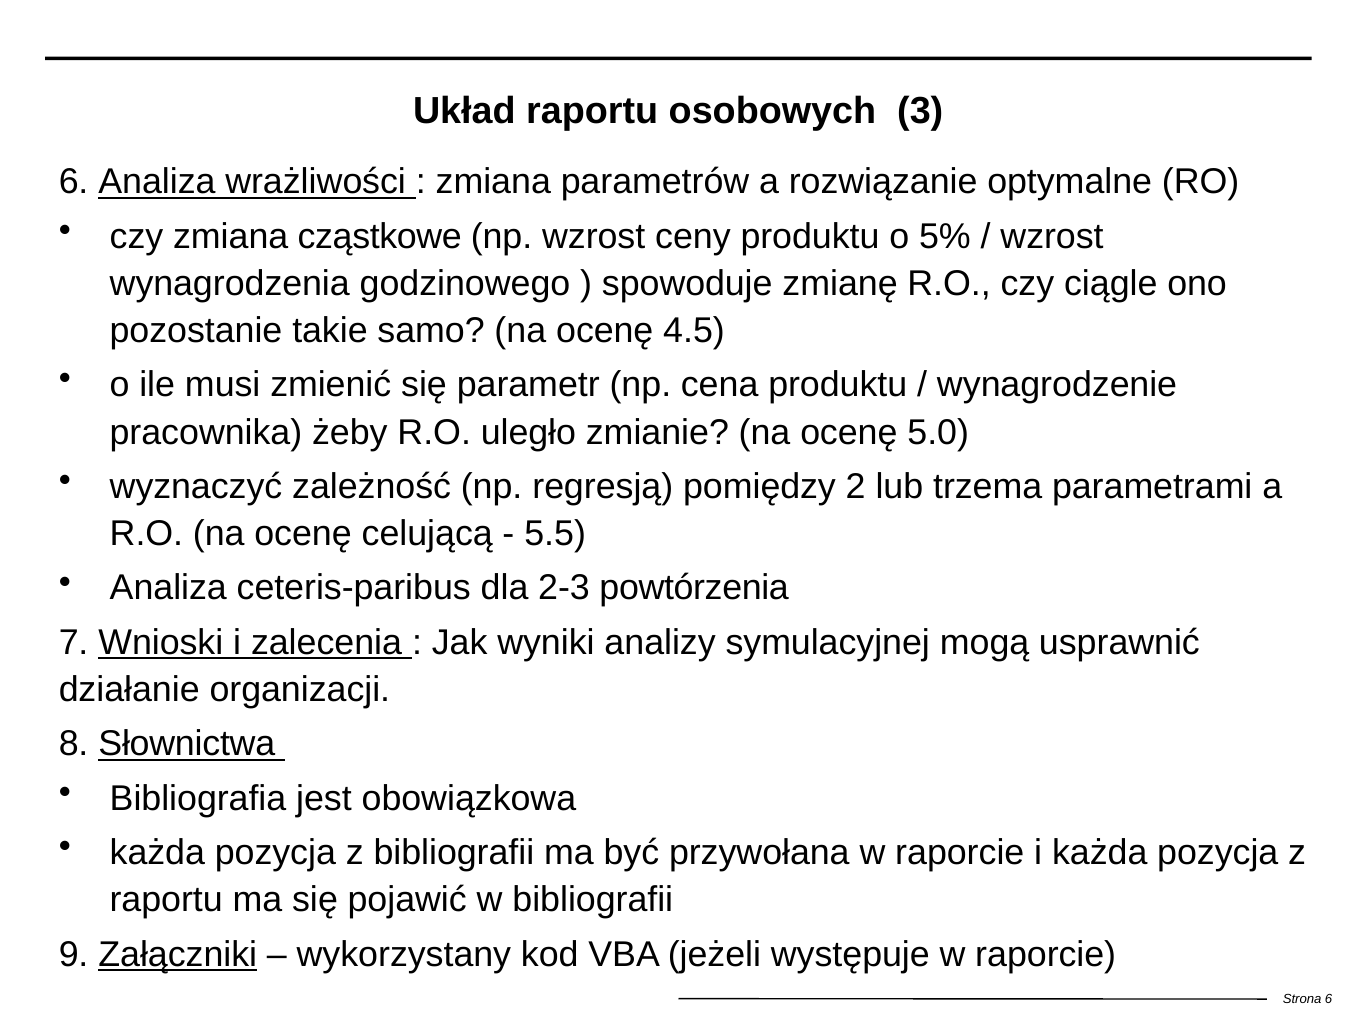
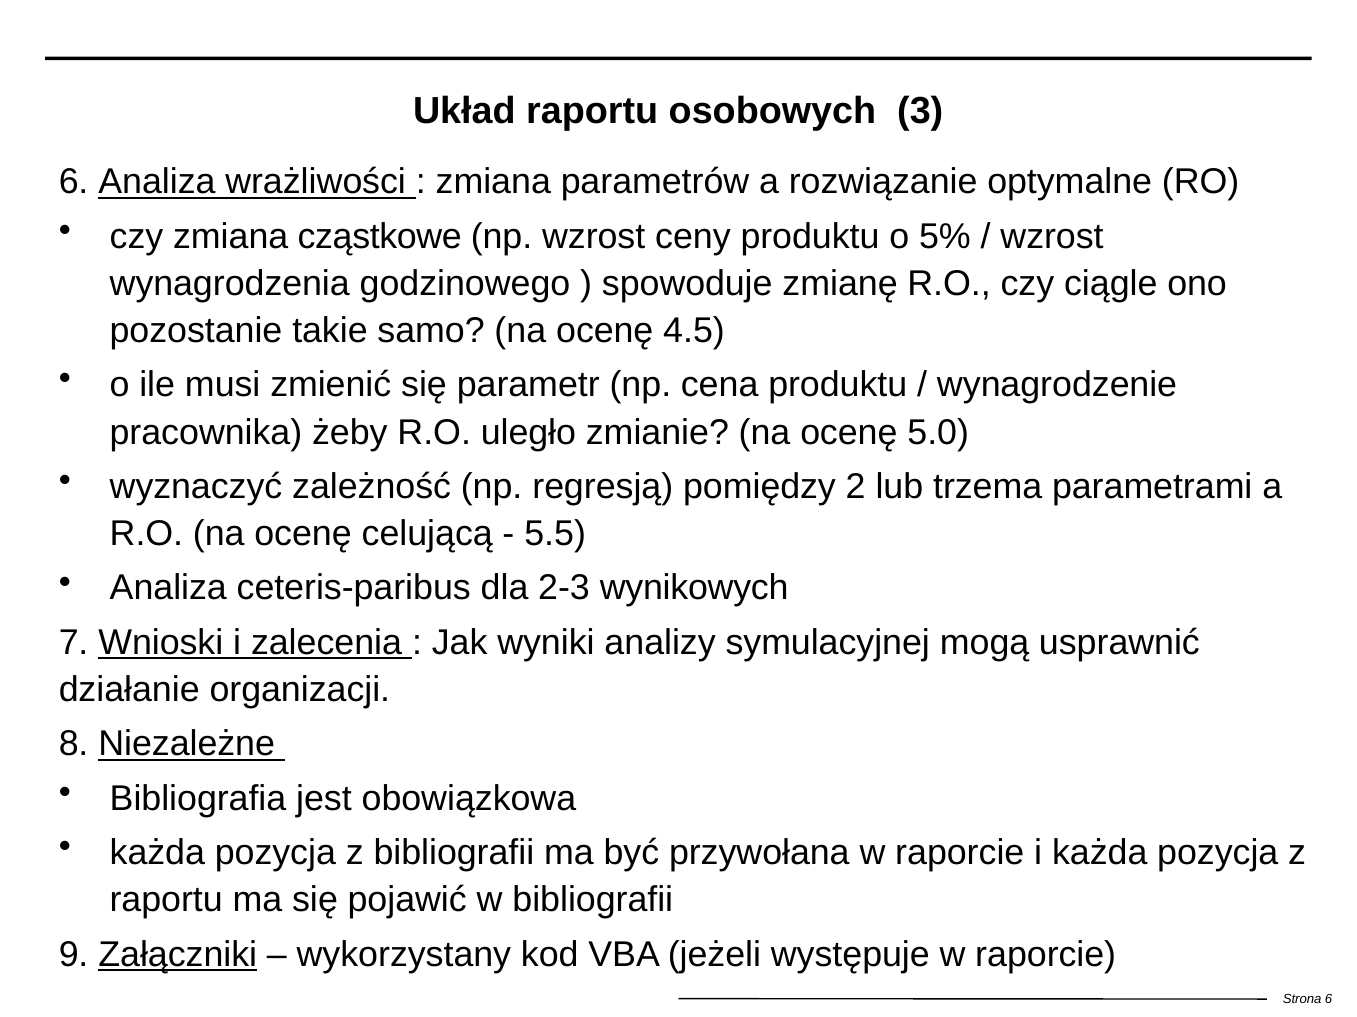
powtórzenia: powtórzenia -> wynikowych
Słownictwa: Słownictwa -> Niezależne
